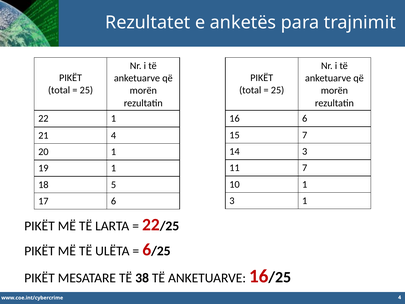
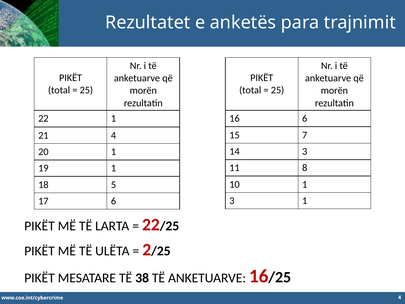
11 7: 7 -> 8
6 at (147, 250): 6 -> 2
